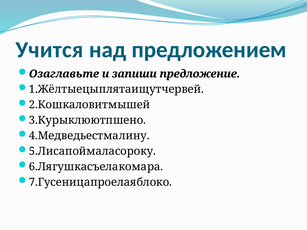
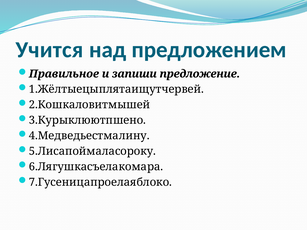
Озаглавьте: Озаглавьте -> Правильное
